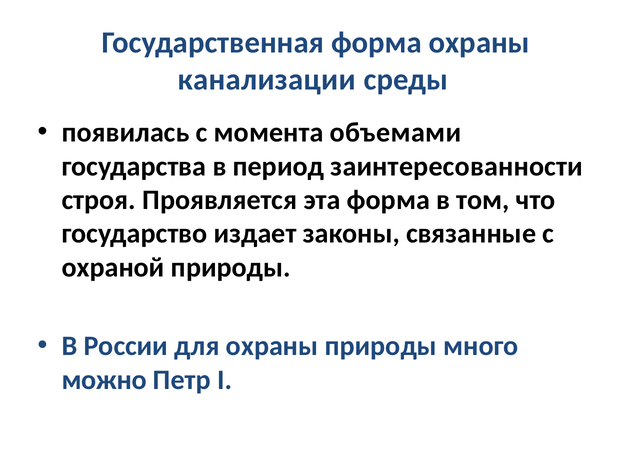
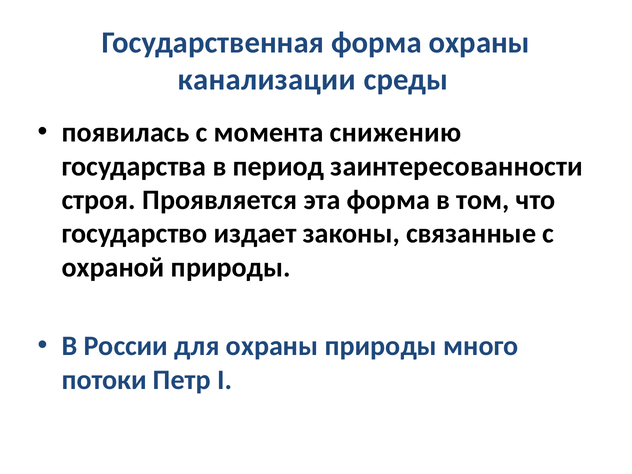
объемами: объемами -> снижению
можно: можно -> потоки
